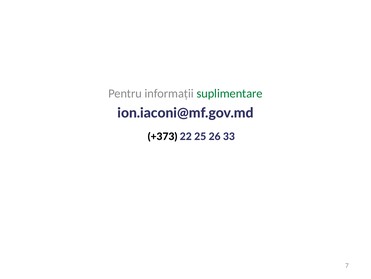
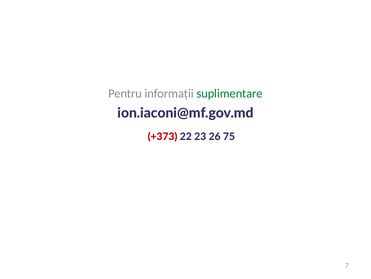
+373 colour: black -> red
25: 25 -> 23
33: 33 -> 75
